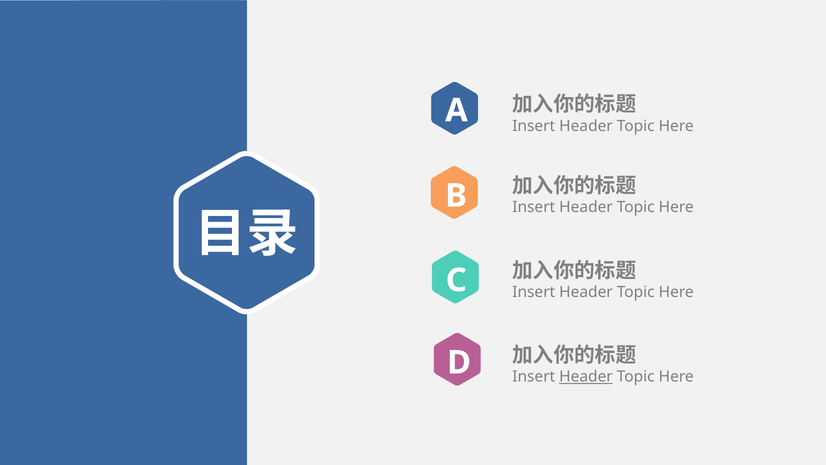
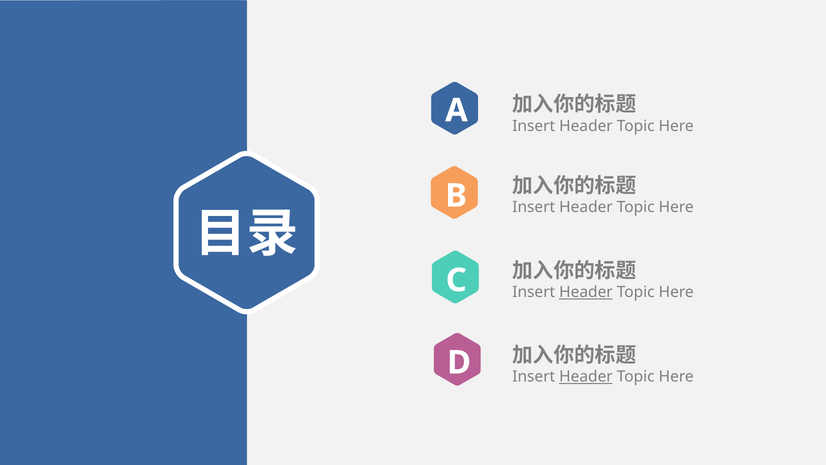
Header at (586, 292) underline: none -> present
